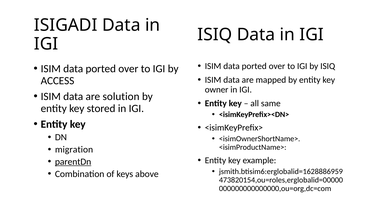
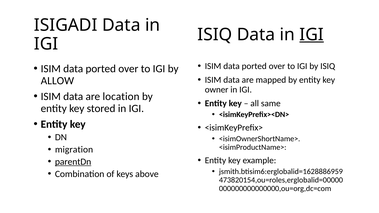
IGI at (312, 35) underline: none -> present
ACCESS: ACCESS -> ALLOW
solution: solution -> location
